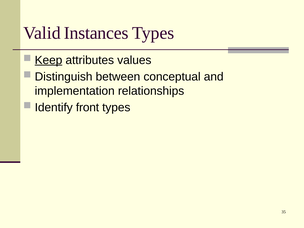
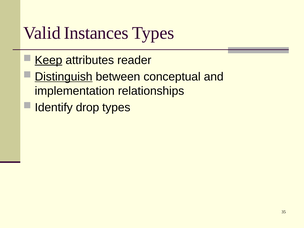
values: values -> reader
Distinguish underline: none -> present
front: front -> drop
